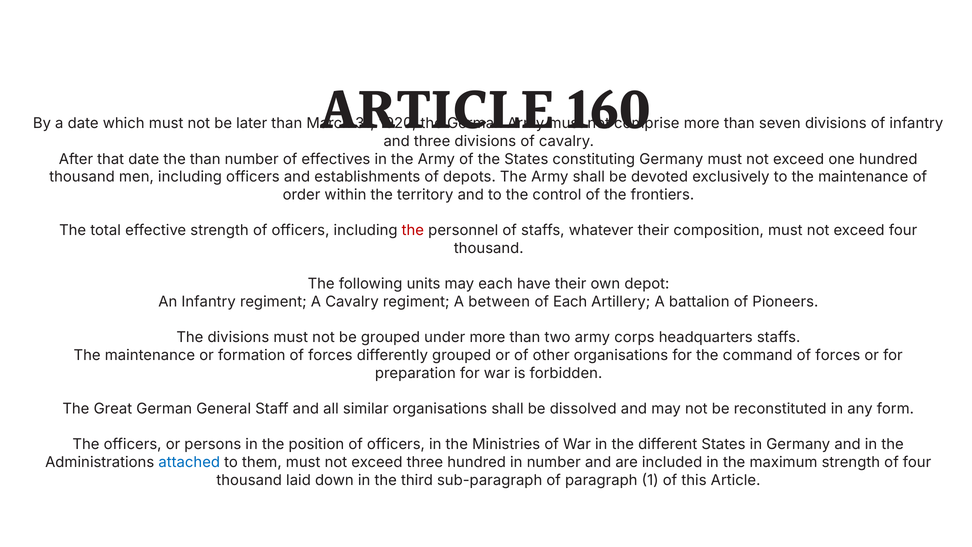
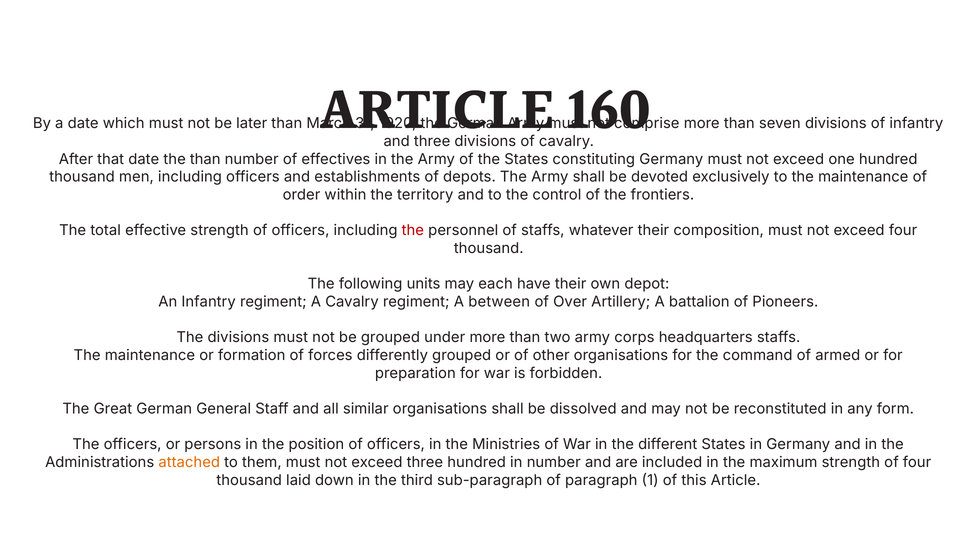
of Each: Each -> Over
command of forces: forces -> armed
attached colour: blue -> orange
